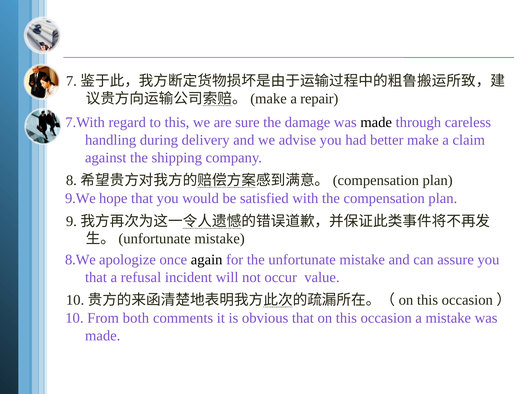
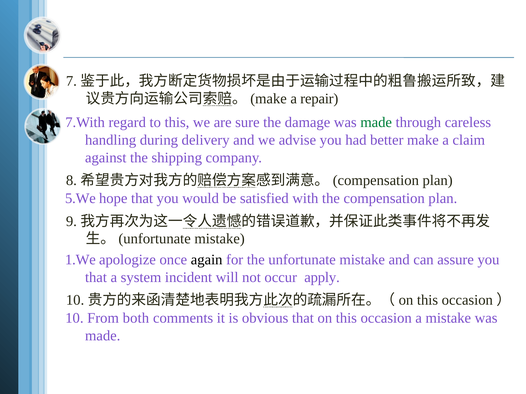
made at (376, 123) colour: black -> green
9.We: 9.We -> 5.We
8.We: 8.We -> 1.We
refusal: refusal -> system
value: value -> apply
